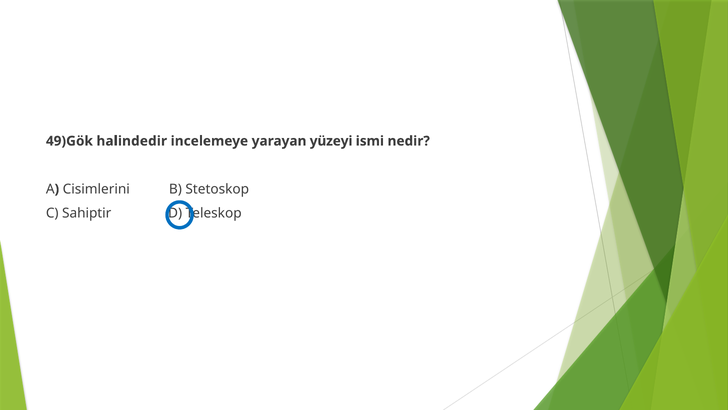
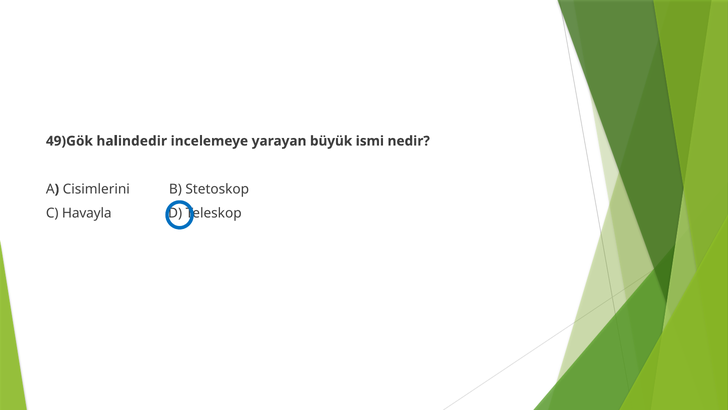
yüzeyi: yüzeyi -> büyük
Sahiptir: Sahiptir -> Havayla
